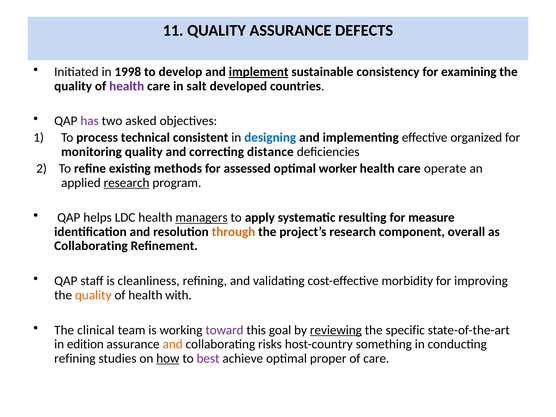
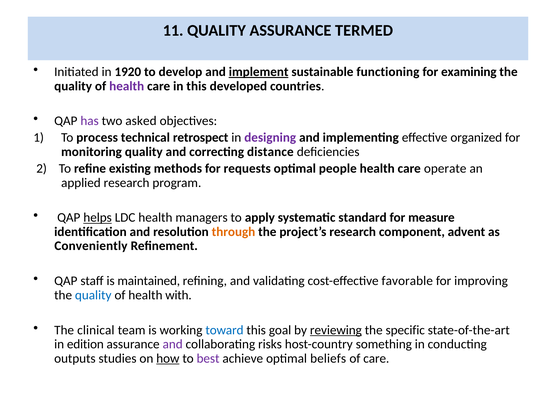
DEFECTS: DEFECTS -> TERMED
1998: 1998 -> 1920
consistency: consistency -> functioning
in salt: salt -> this
consistent: consistent -> retrospect
designing colour: blue -> purple
assessed: assessed -> requests
worker: worker -> people
research at (127, 183) underline: present -> none
helps underline: none -> present
managers underline: present -> none
resulting: resulting -> standard
overall: overall -> advent
Collaborating at (91, 246): Collaborating -> Conveniently
cleanliness: cleanliness -> maintained
morbidity: morbidity -> favorable
quality at (93, 295) colour: orange -> blue
toward colour: purple -> blue
and at (173, 344) colour: orange -> purple
refining at (75, 358): refining -> outputs
proper: proper -> beliefs
